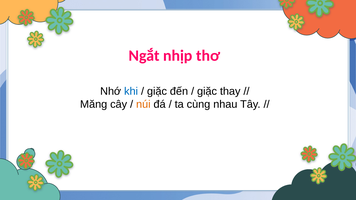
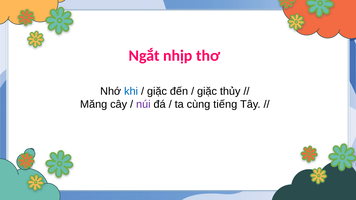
thay: thay -> thủy
núi colour: orange -> purple
nhau: nhau -> tiếng
